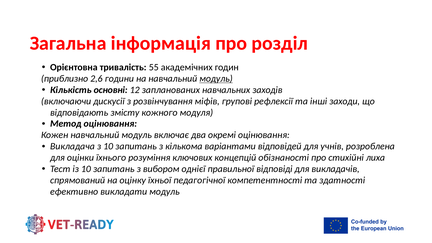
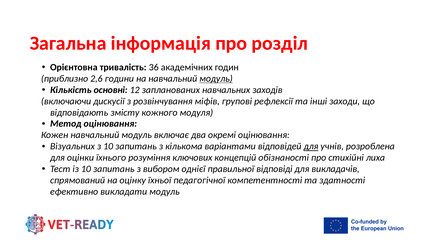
55: 55 -> 36
Викладача: Викладача -> Візуальних
для at (311, 146) underline: none -> present
